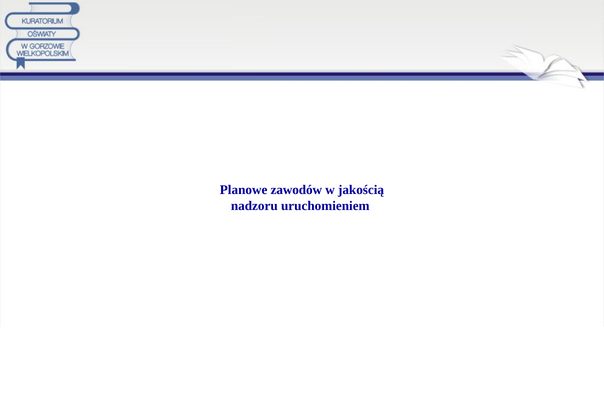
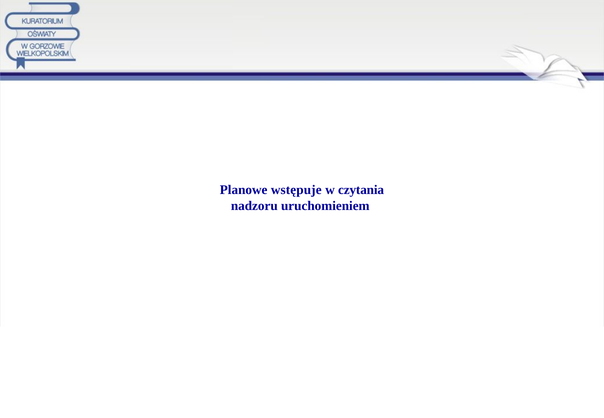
zawodów: zawodów -> wstępuje
jakością: jakością -> czytania
